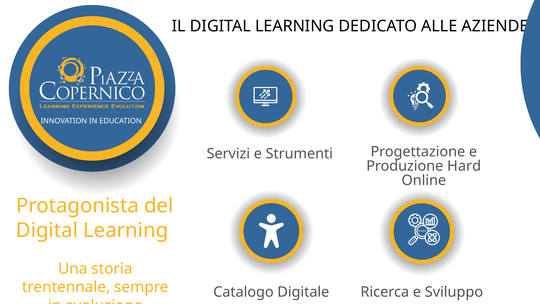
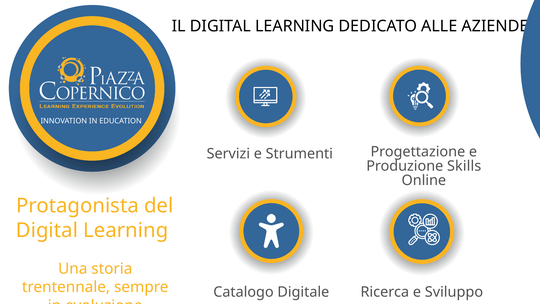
Hard: Hard -> Skills
